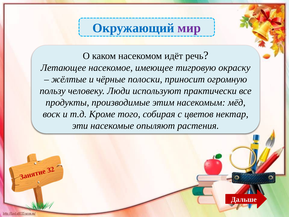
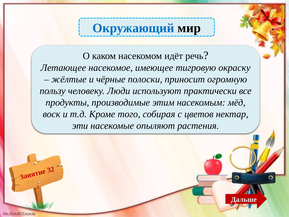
мир colour: purple -> black
